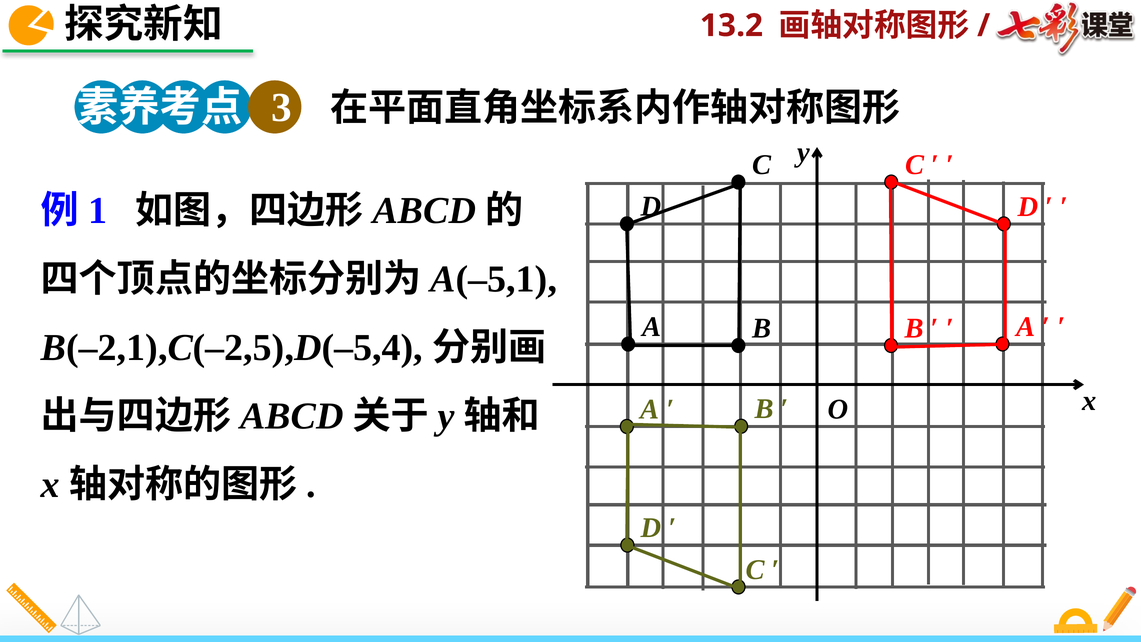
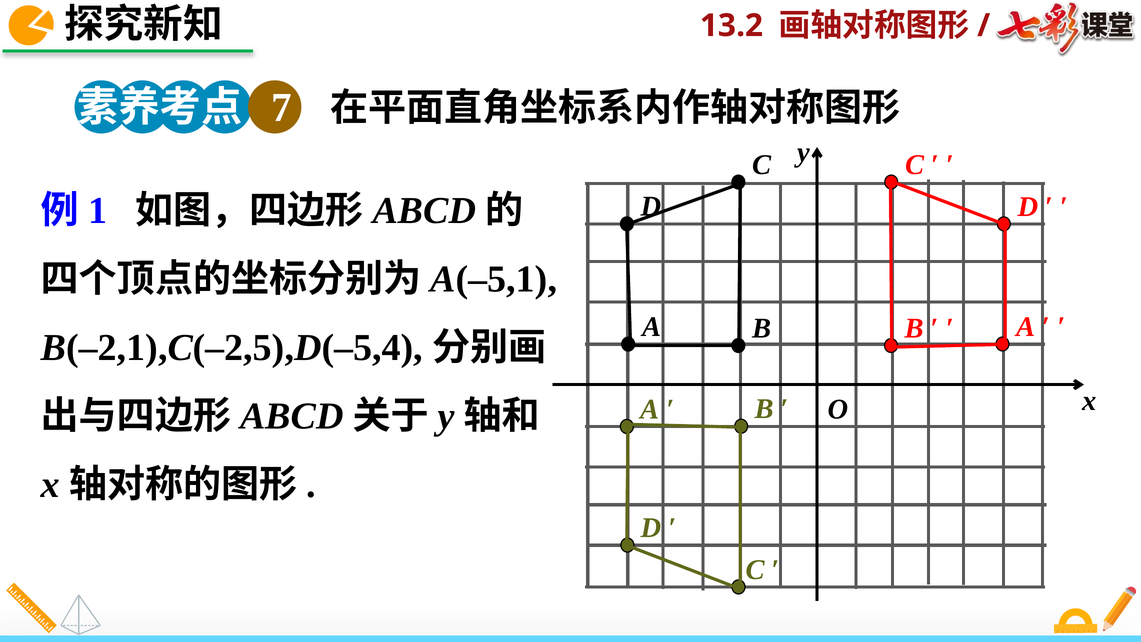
3: 3 -> 7
